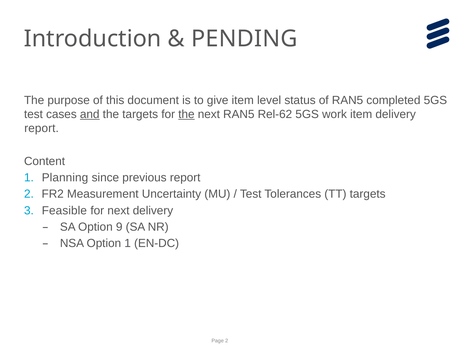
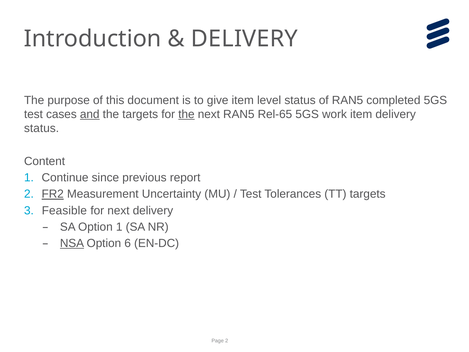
PENDING at (244, 39): PENDING -> DELIVERY
Rel-62: Rel-62 -> Rel-65
report at (42, 128): report -> status
Planning: Planning -> Continue
FR2 underline: none -> present
Option 9: 9 -> 1
NSA underline: none -> present
Option 1: 1 -> 6
